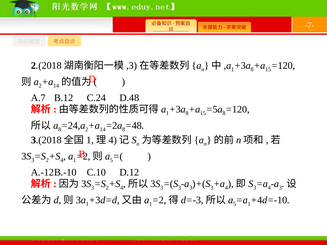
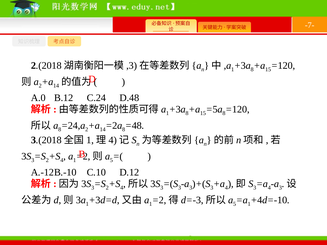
A.7: A.7 -> A.0
